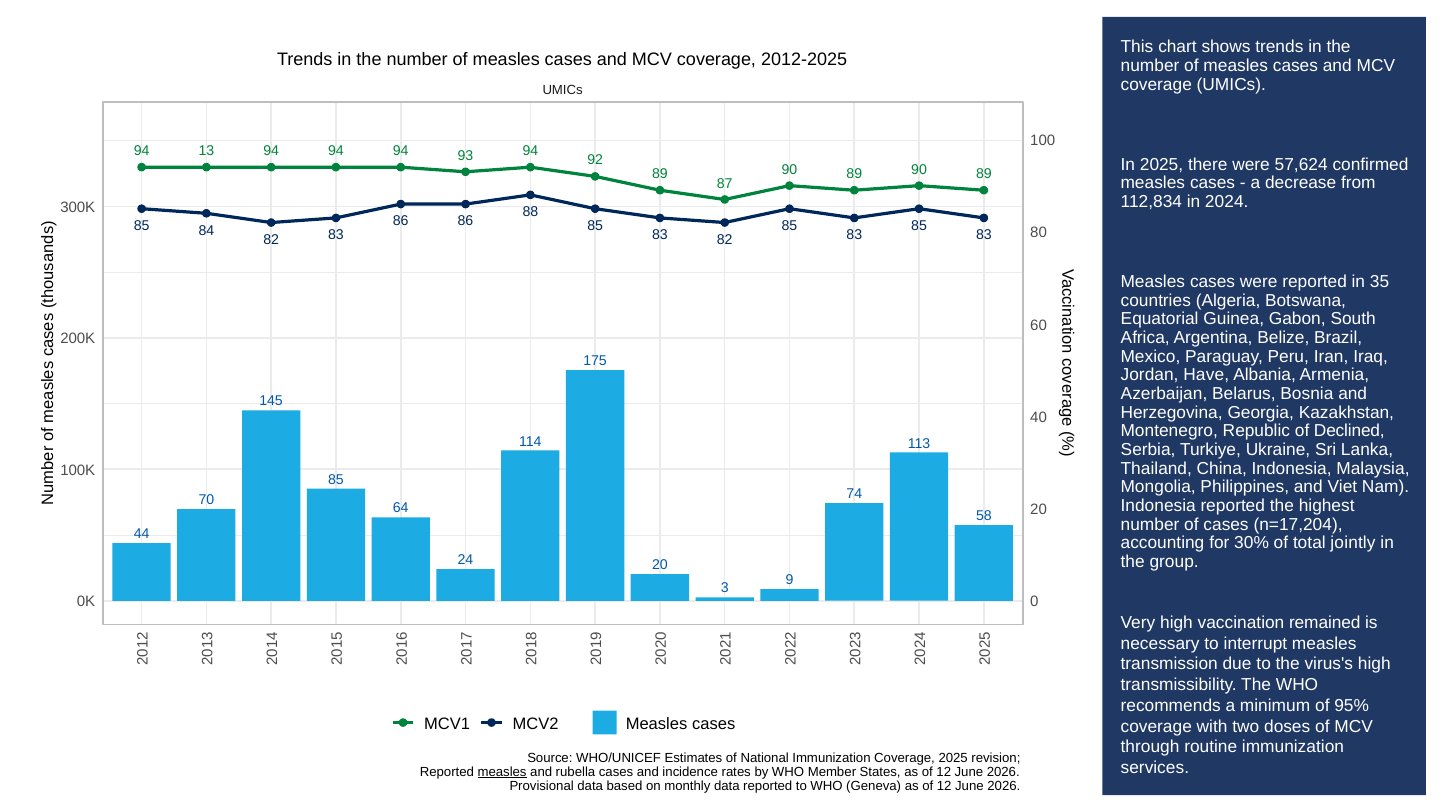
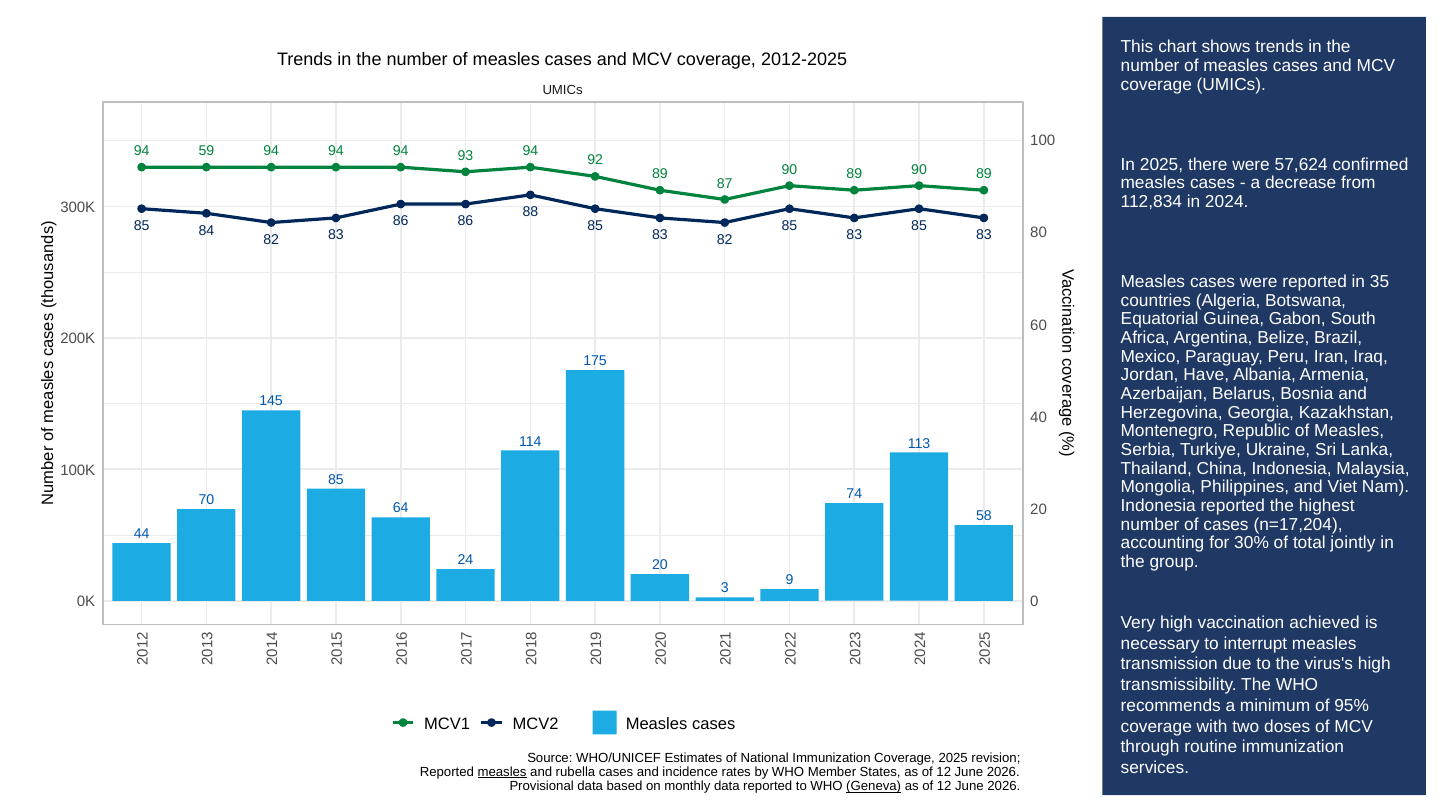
13: 13 -> 59
Republic of Declined: Declined -> Measles
remained: remained -> achieved
Geneva underline: none -> present
